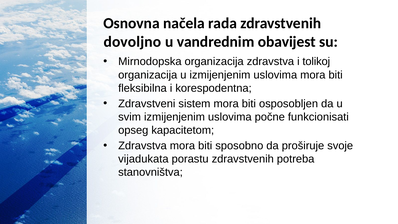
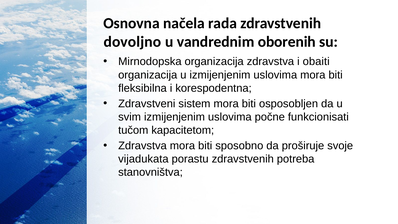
obavijest: obavijest -> oborenih
tolikoj: tolikoj -> obaiti
opseg: opseg -> tučom
